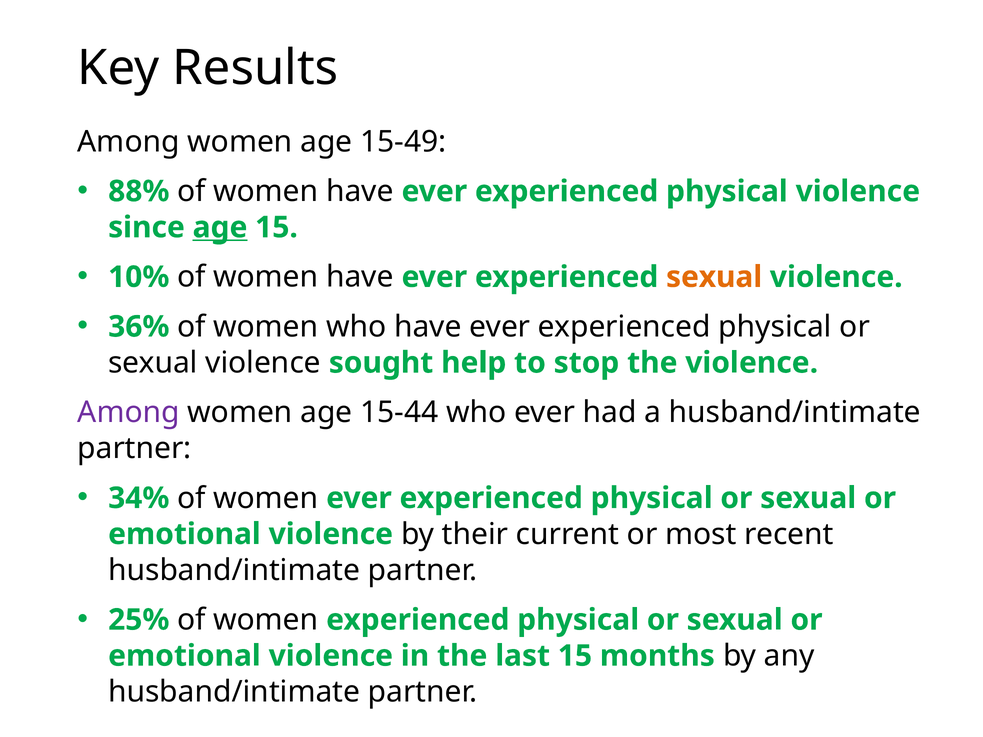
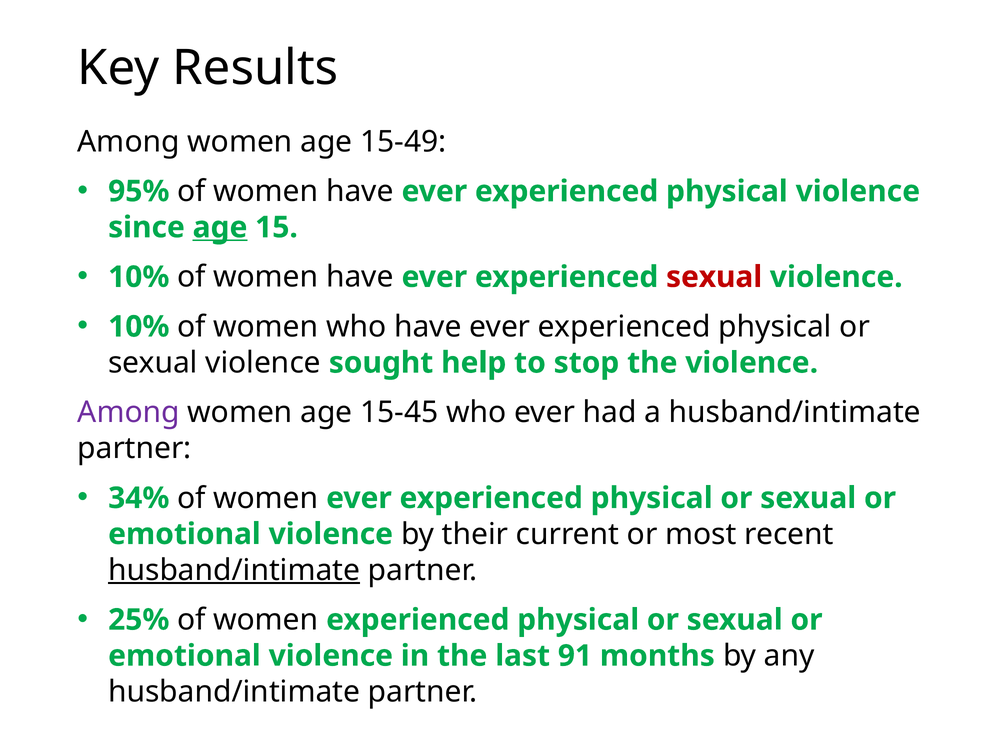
88%: 88% -> 95%
sexual at (714, 277) colour: orange -> red
36% at (139, 327): 36% -> 10%
15-44: 15-44 -> 15-45
husband/intimate at (234, 570) underline: none -> present
last 15: 15 -> 91
